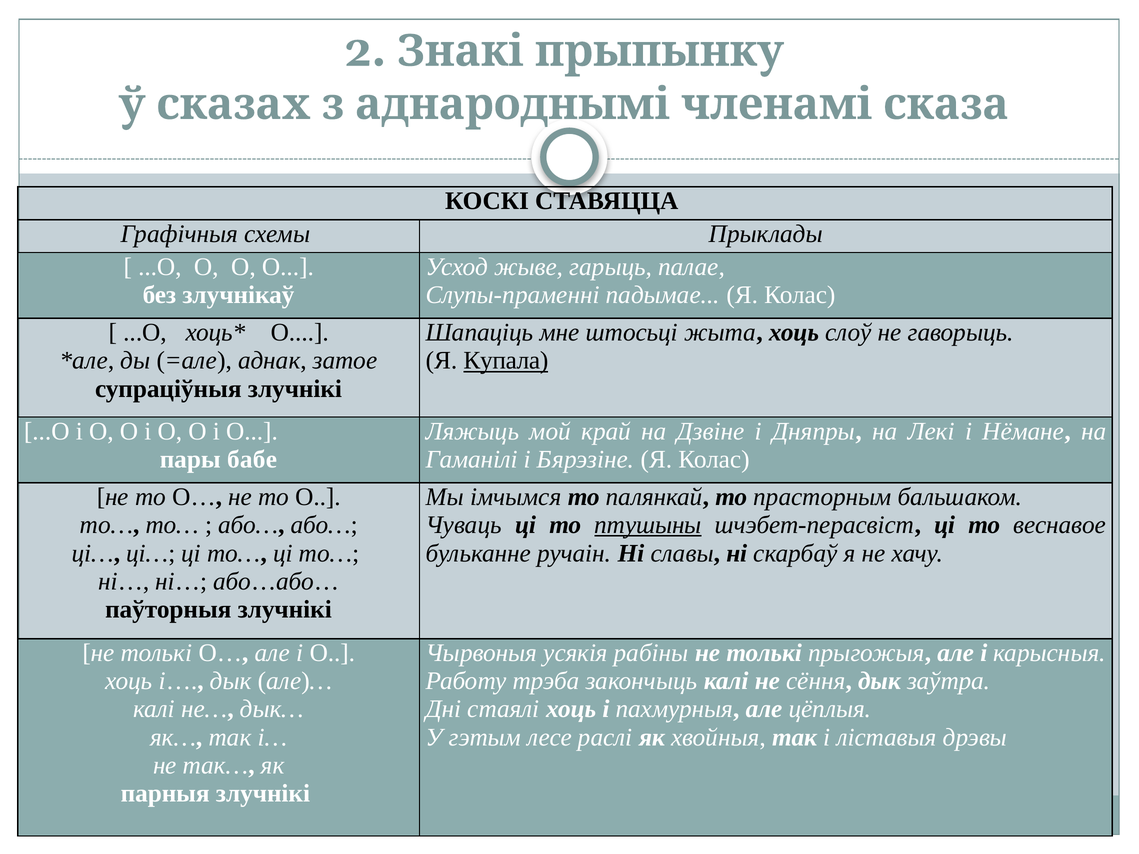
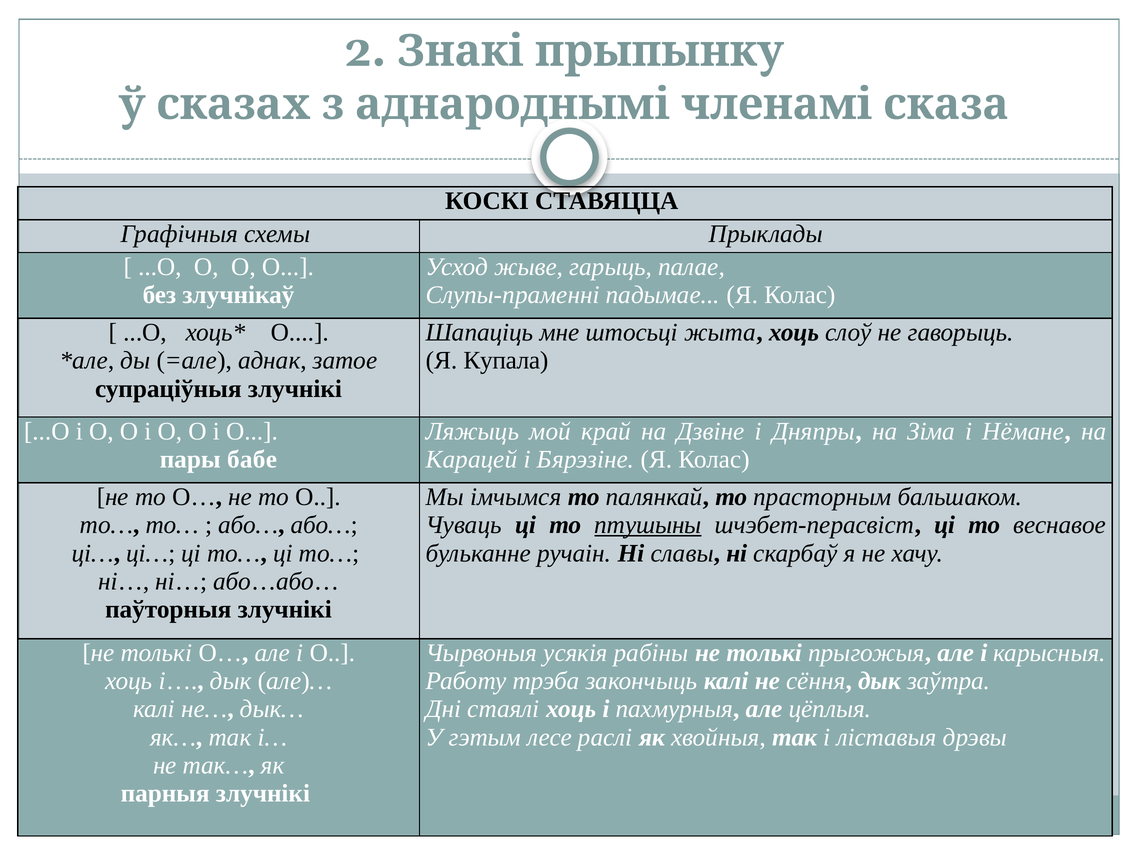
Купала underline: present -> none
Лекі: Лекі -> Зіма
Гаманілі: Гаманілі -> Карацей
